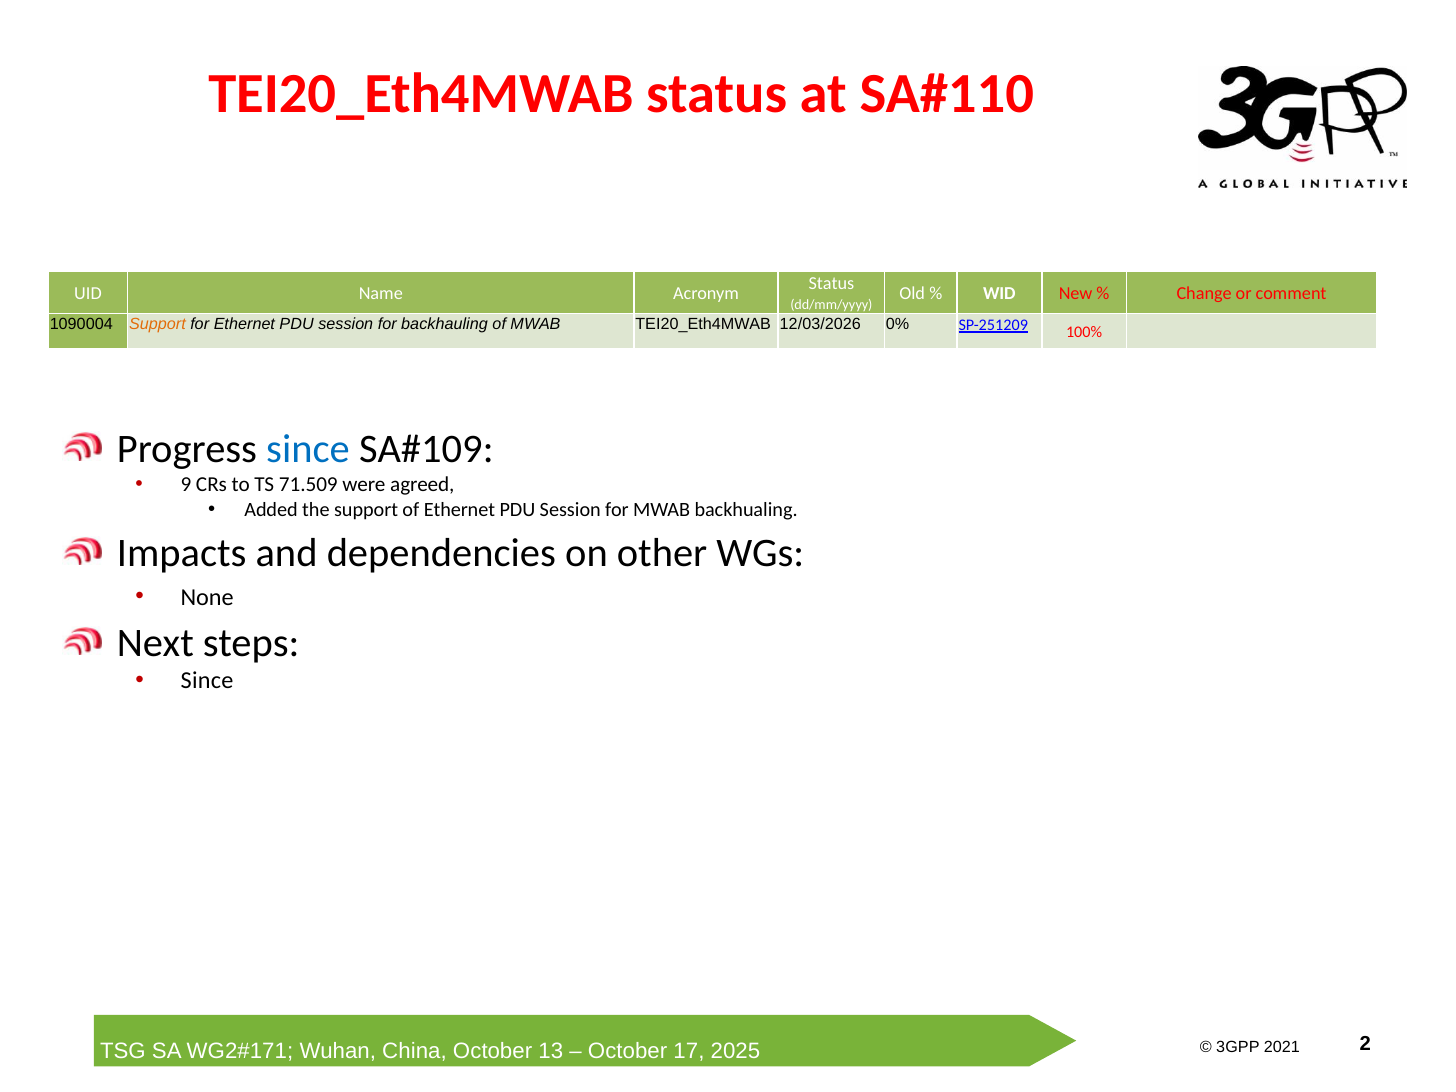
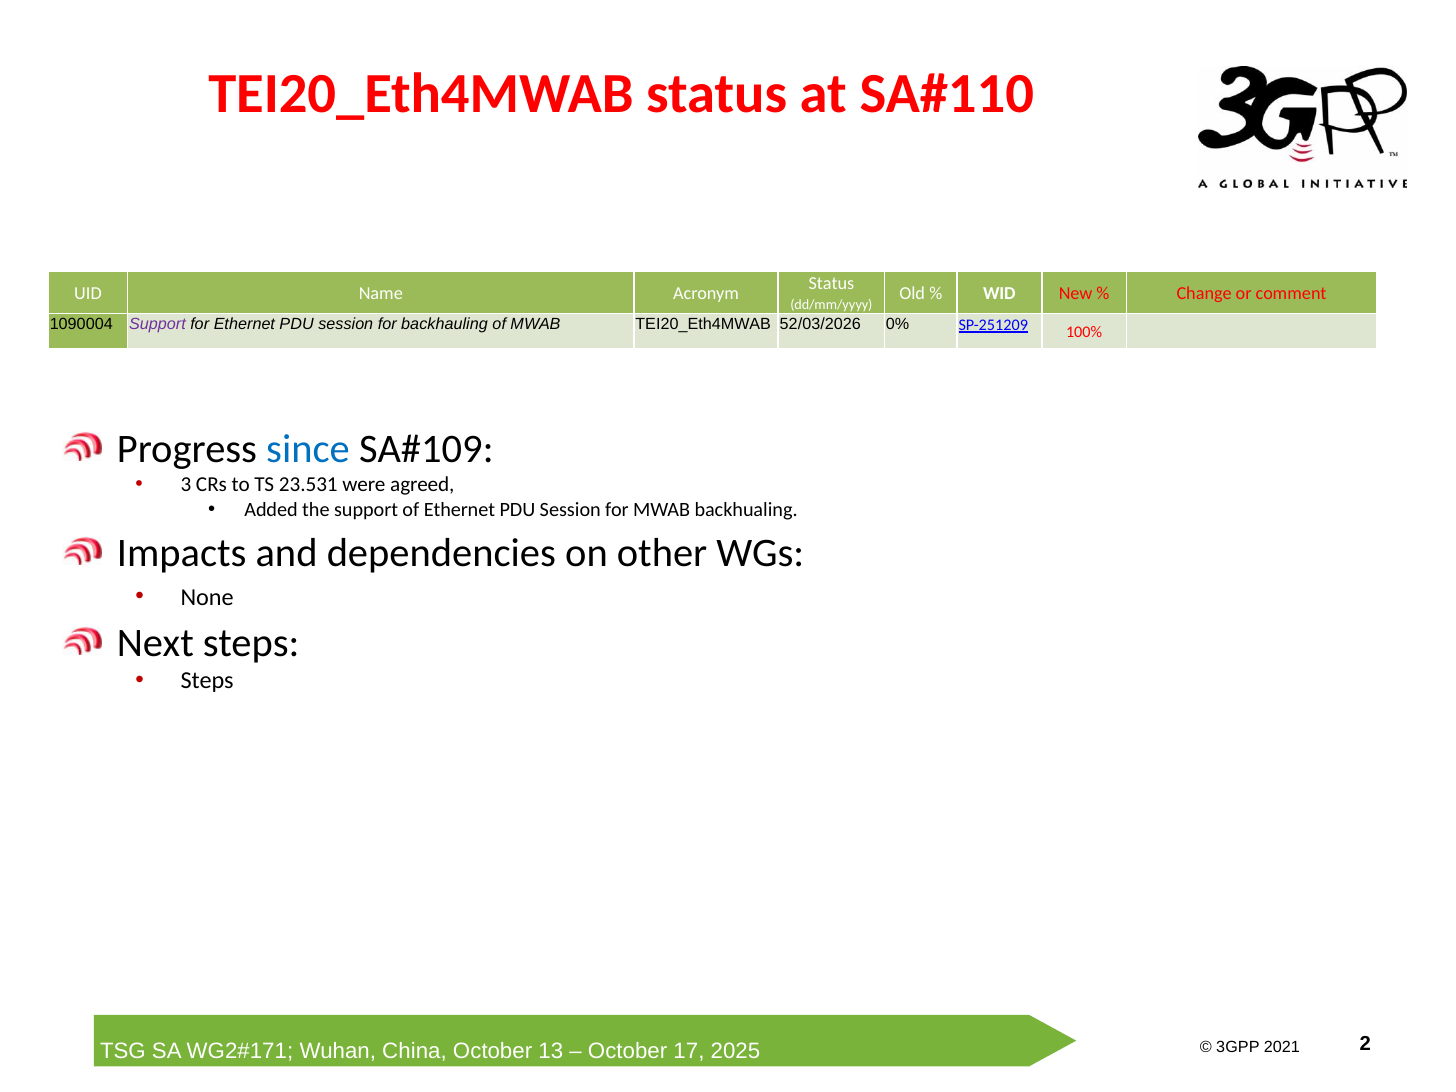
Support at (157, 324) colour: orange -> purple
12/03/2026: 12/03/2026 -> 52/03/2026
9: 9 -> 3
71.509: 71.509 -> 23.531
Since at (207, 681): Since -> Steps
